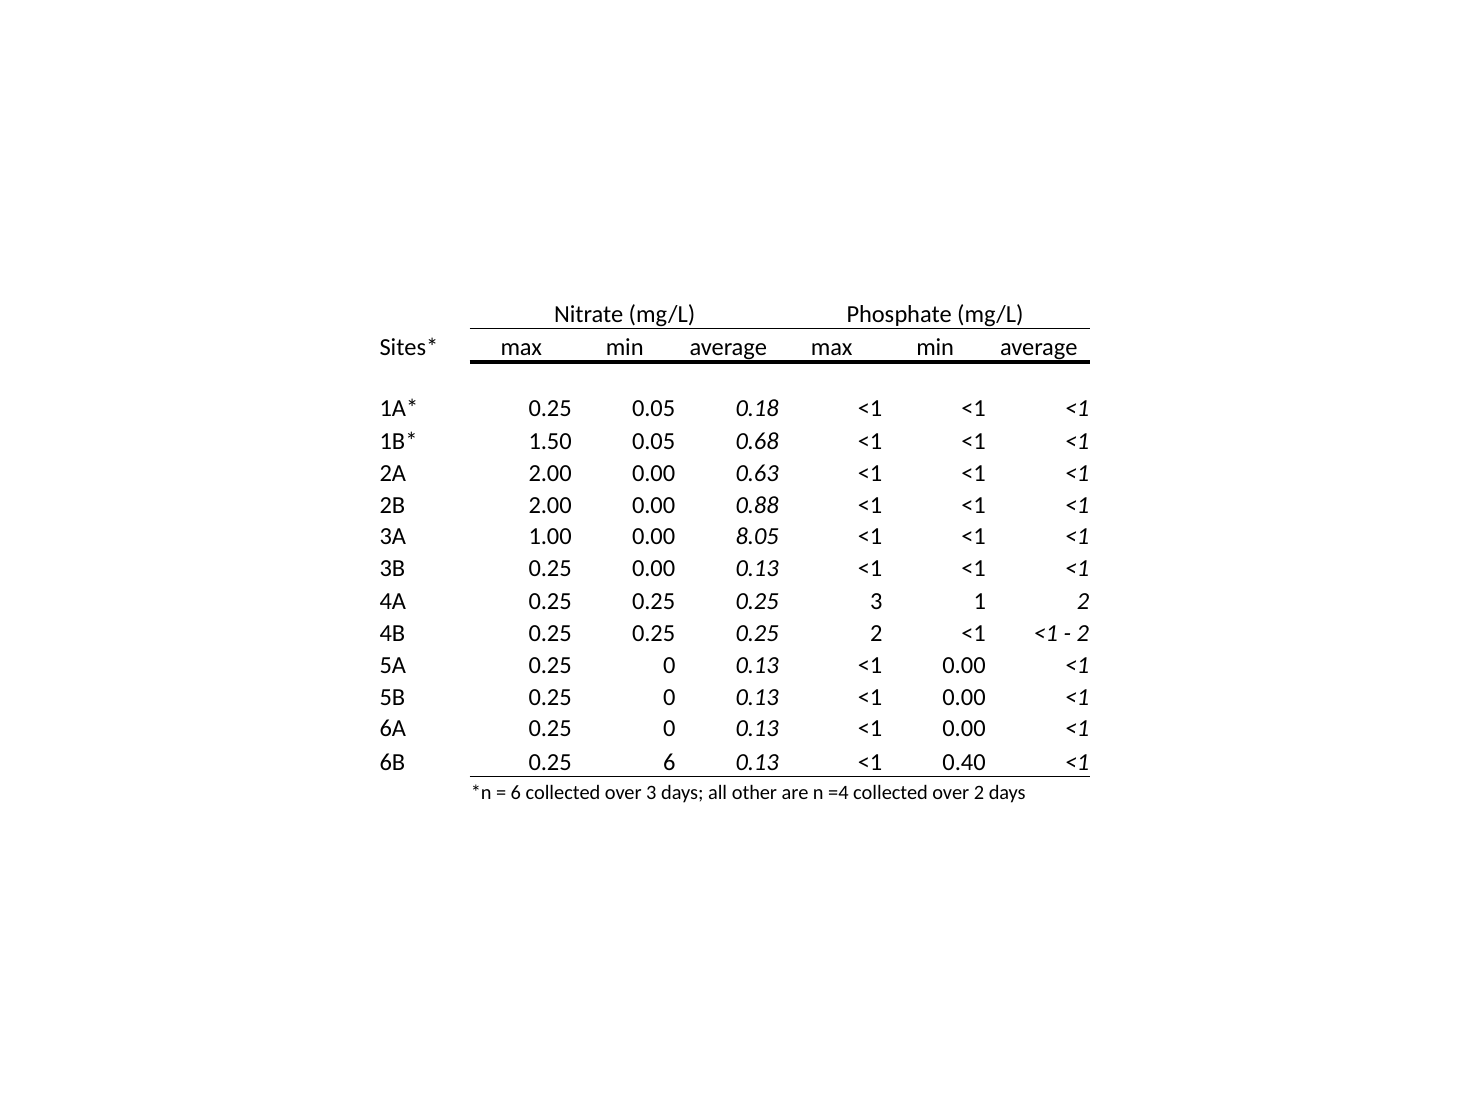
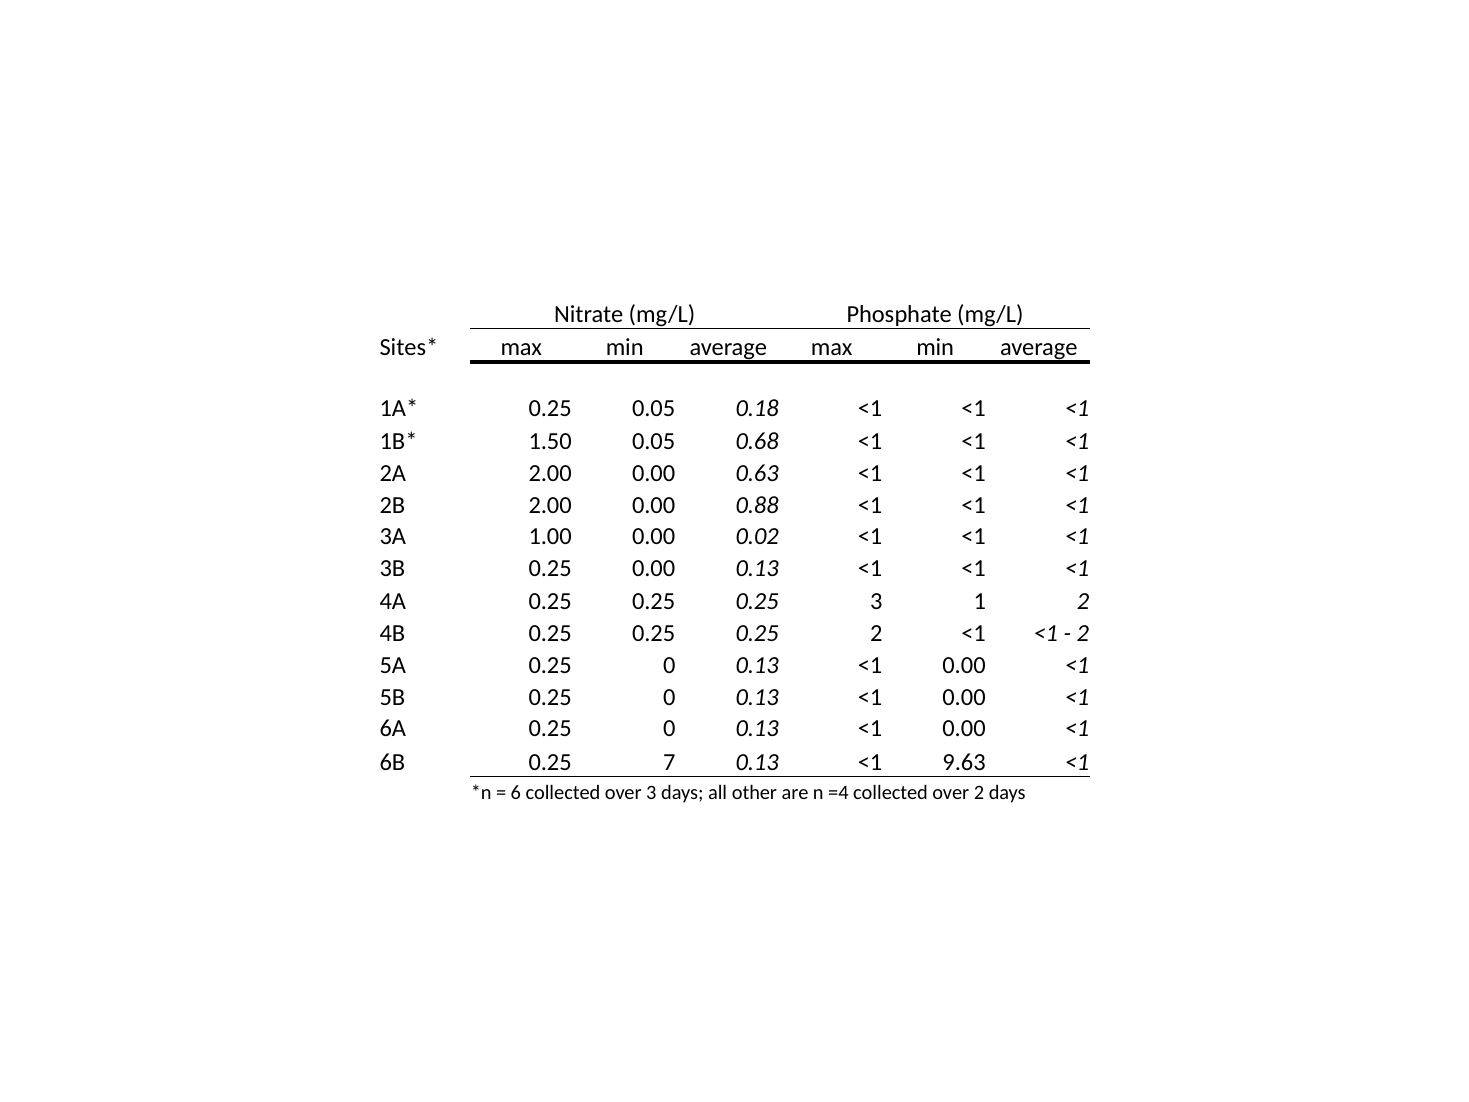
8.05: 8.05 -> 0.02
0.25 6: 6 -> 7
0.40: 0.40 -> 9.63
